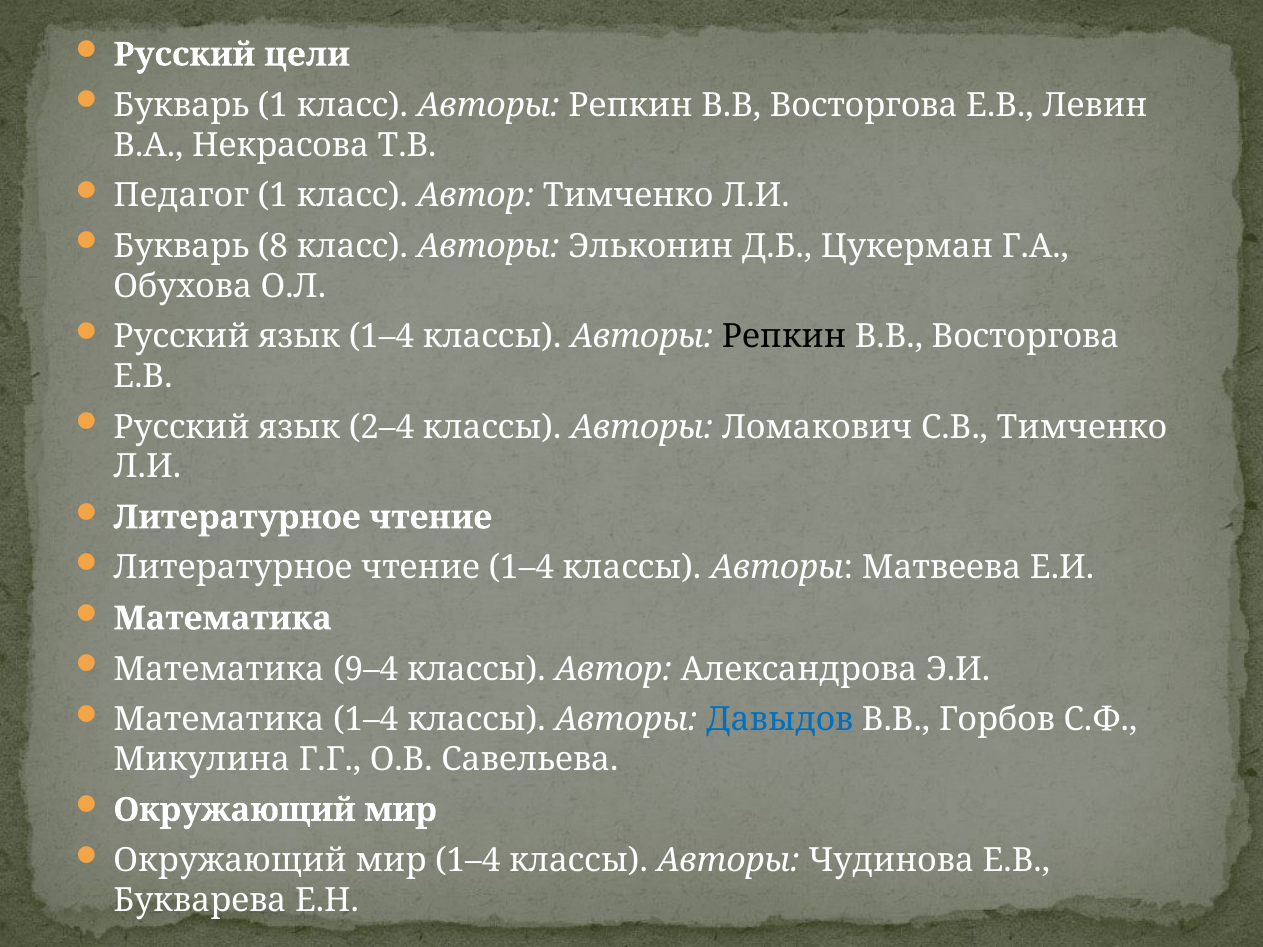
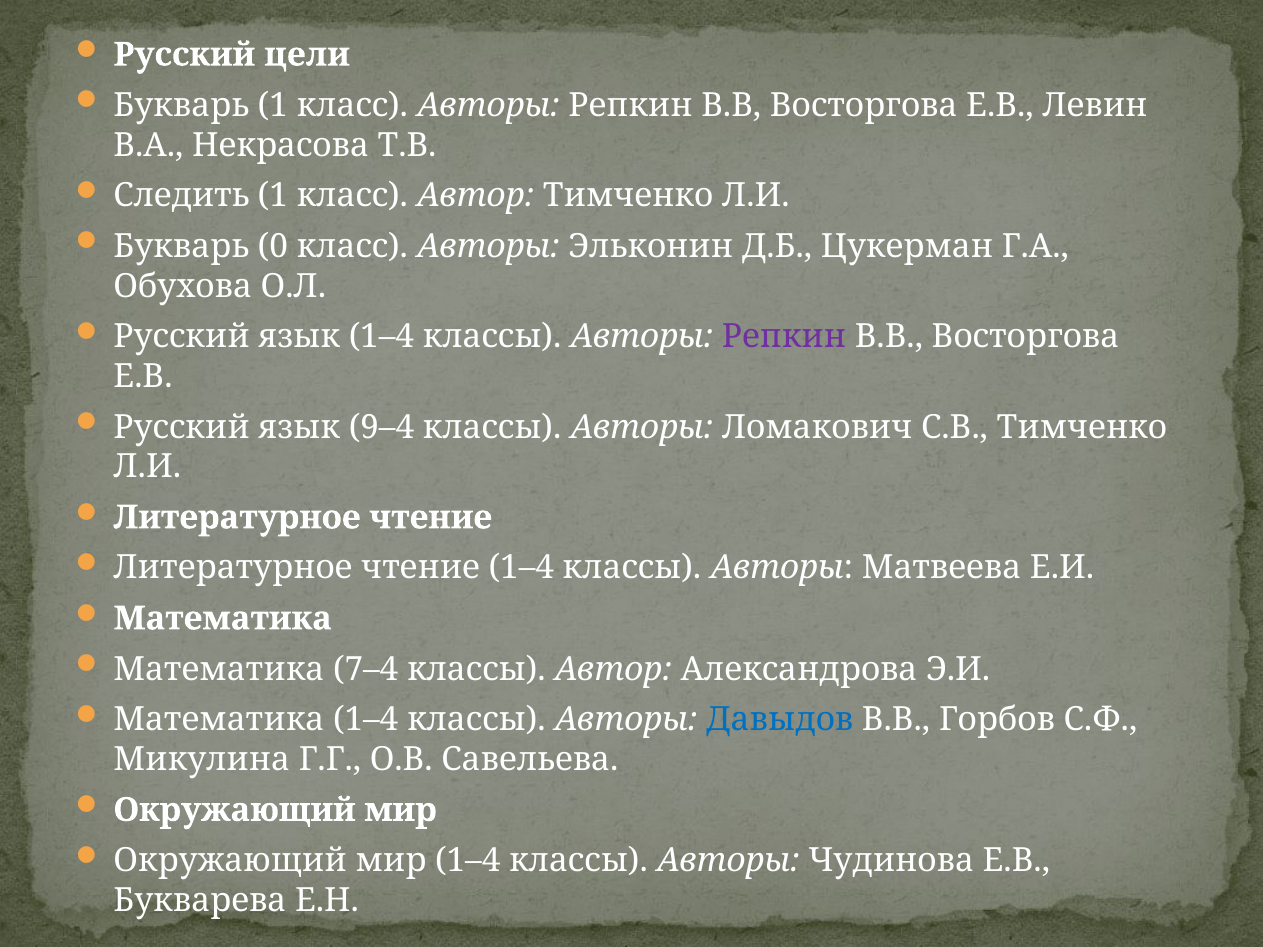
Педагог: Педагог -> Следить
8: 8 -> 0
Репкин at (784, 337) colour: black -> purple
2–4: 2–4 -> 9–4
9–4: 9–4 -> 7–4
